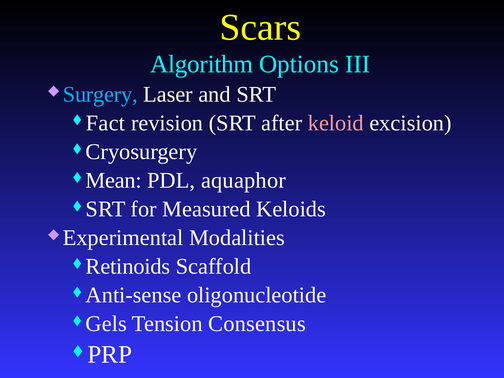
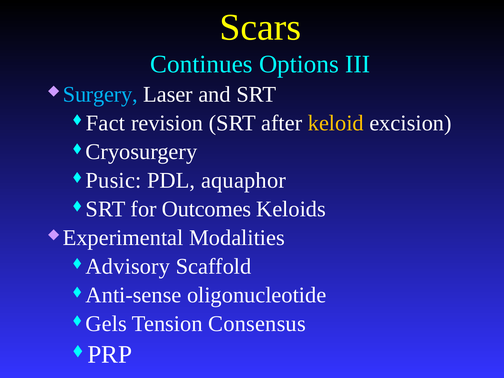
Algorithm: Algorithm -> Continues
keloid colour: pink -> yellow
Mean: Mean -> Pusic
Measured: Measured -> Outcomes
Retinoids: Retinoids -> Advisory
